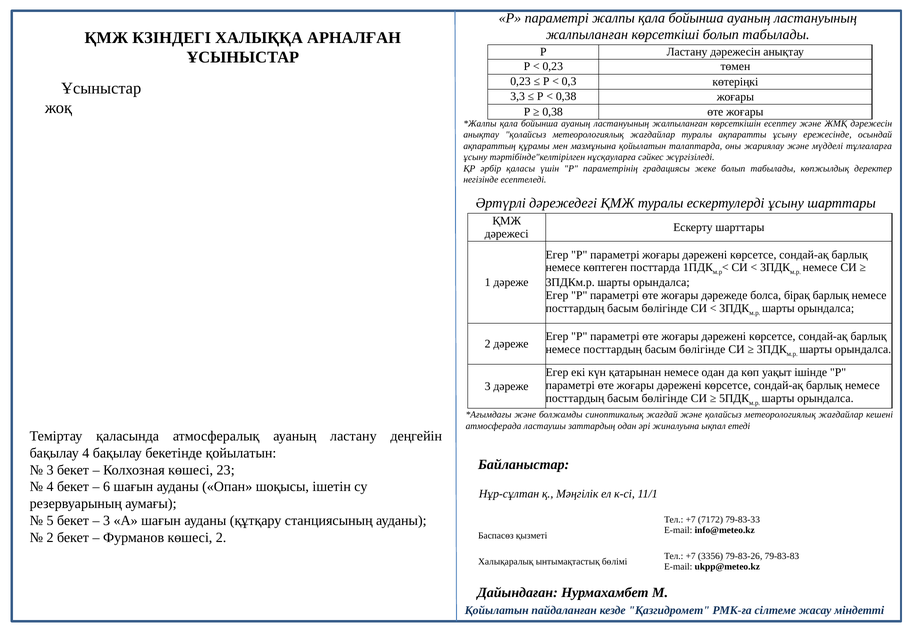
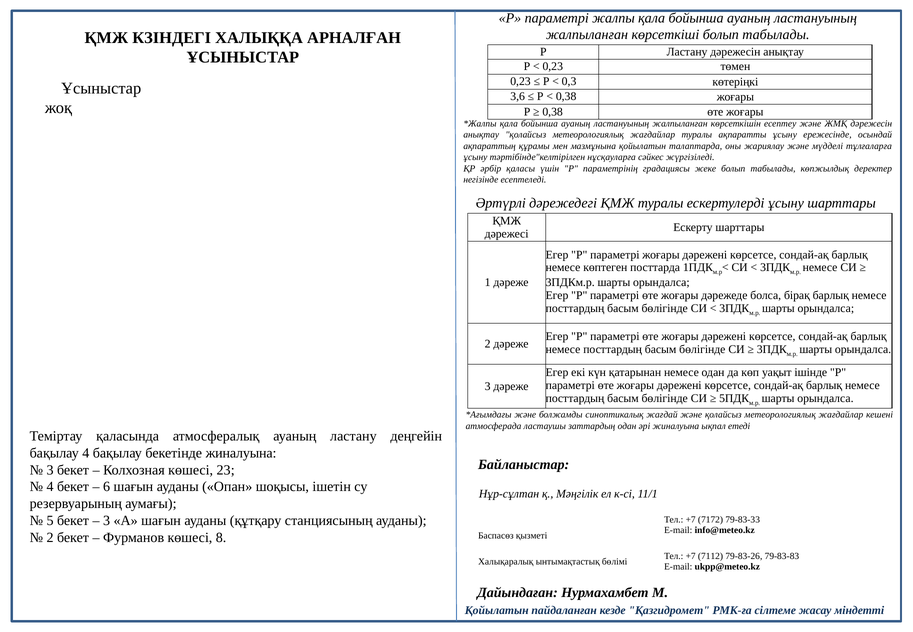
3,3: 3,3 -> 3,6
бекетінде қойылатын: қойылатын -> жиналуына
көшесі 2: 2 -> 8
3356: 3356 -> 7112
